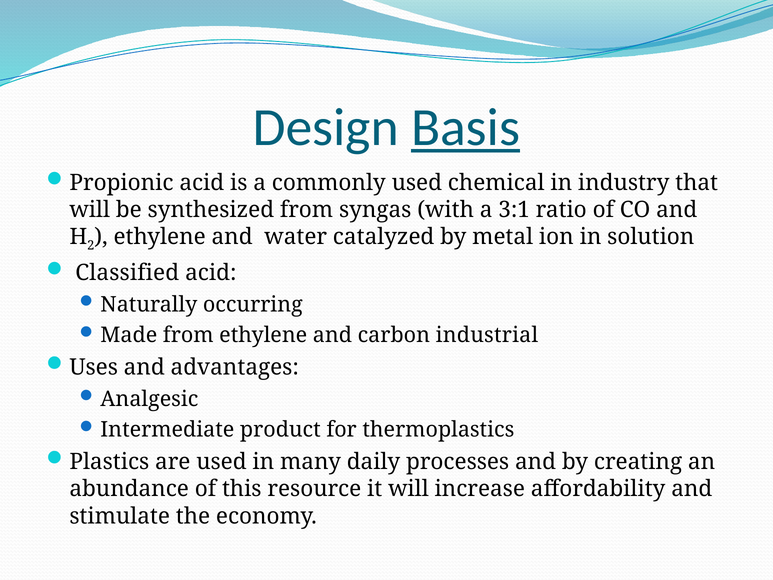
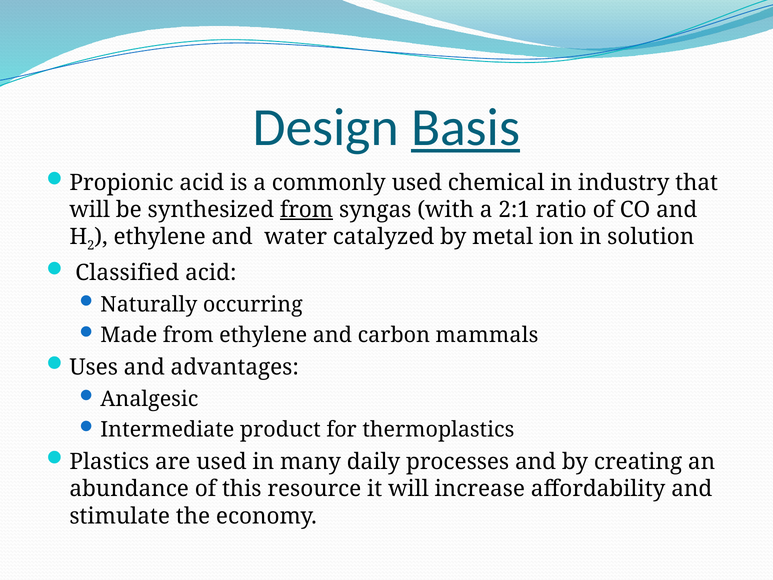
from at (307, 210) underline: none -> present
3:1: 3:1 -> 2:1
industrial: industrial -> mammals
